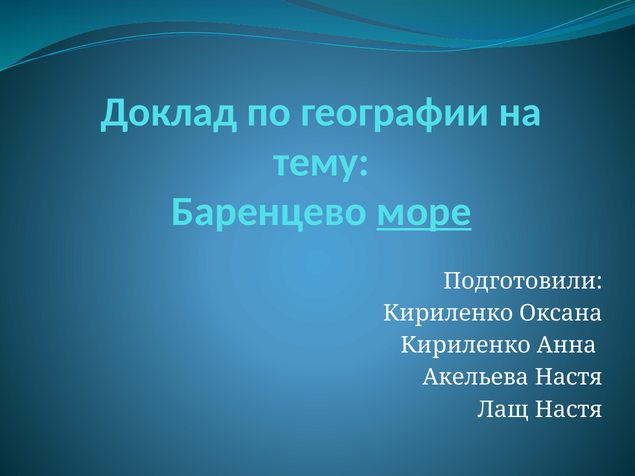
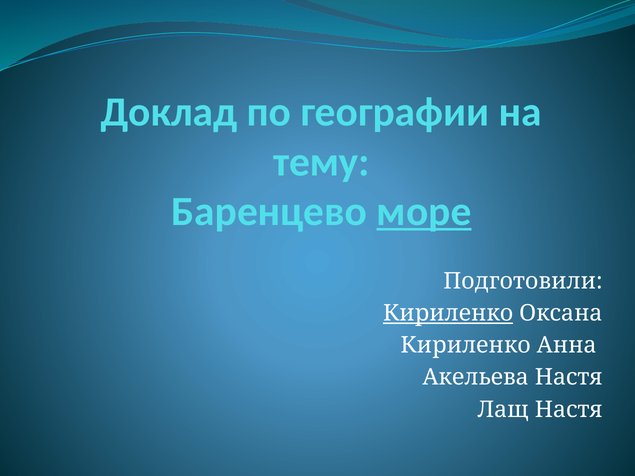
Кириленко at (448, 313) underline: none -> present
